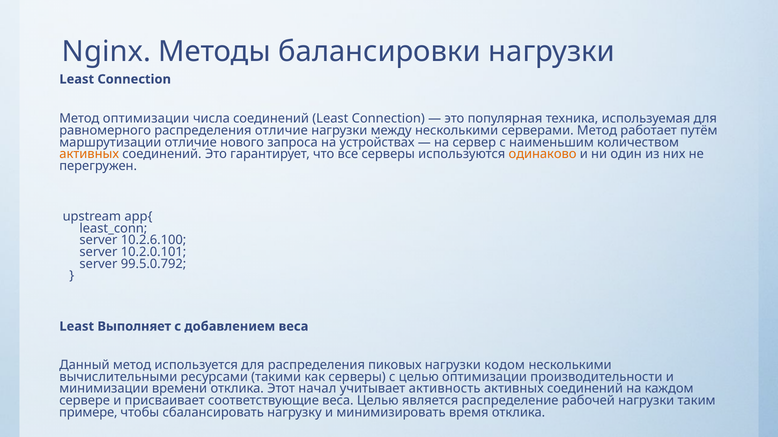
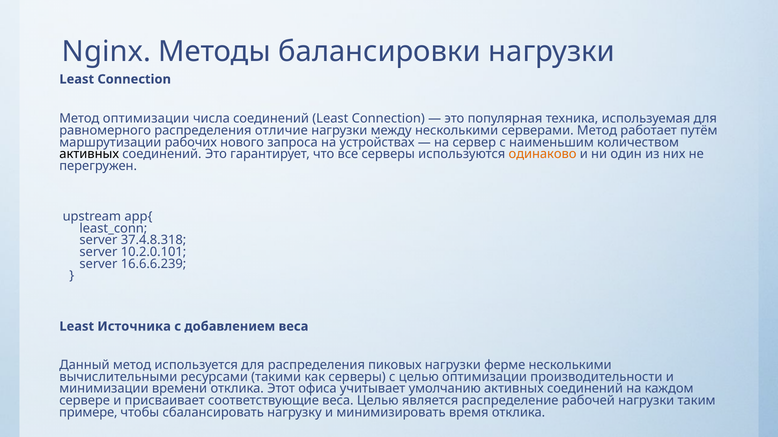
маршрутизации отличие: отличие -> рабочих
активных at (89, 154) colour: orange -> black
10.2.6.100: 10.2.6.100 -> 37.4.8.318
99.5.0.792: 99.5.0.792 -> 16.6.6.239
Выполняет: Выполняет -> Источника
кодом: кодом -> ферме
начал: начал -> офиса
активность: активность -> умолчанию
